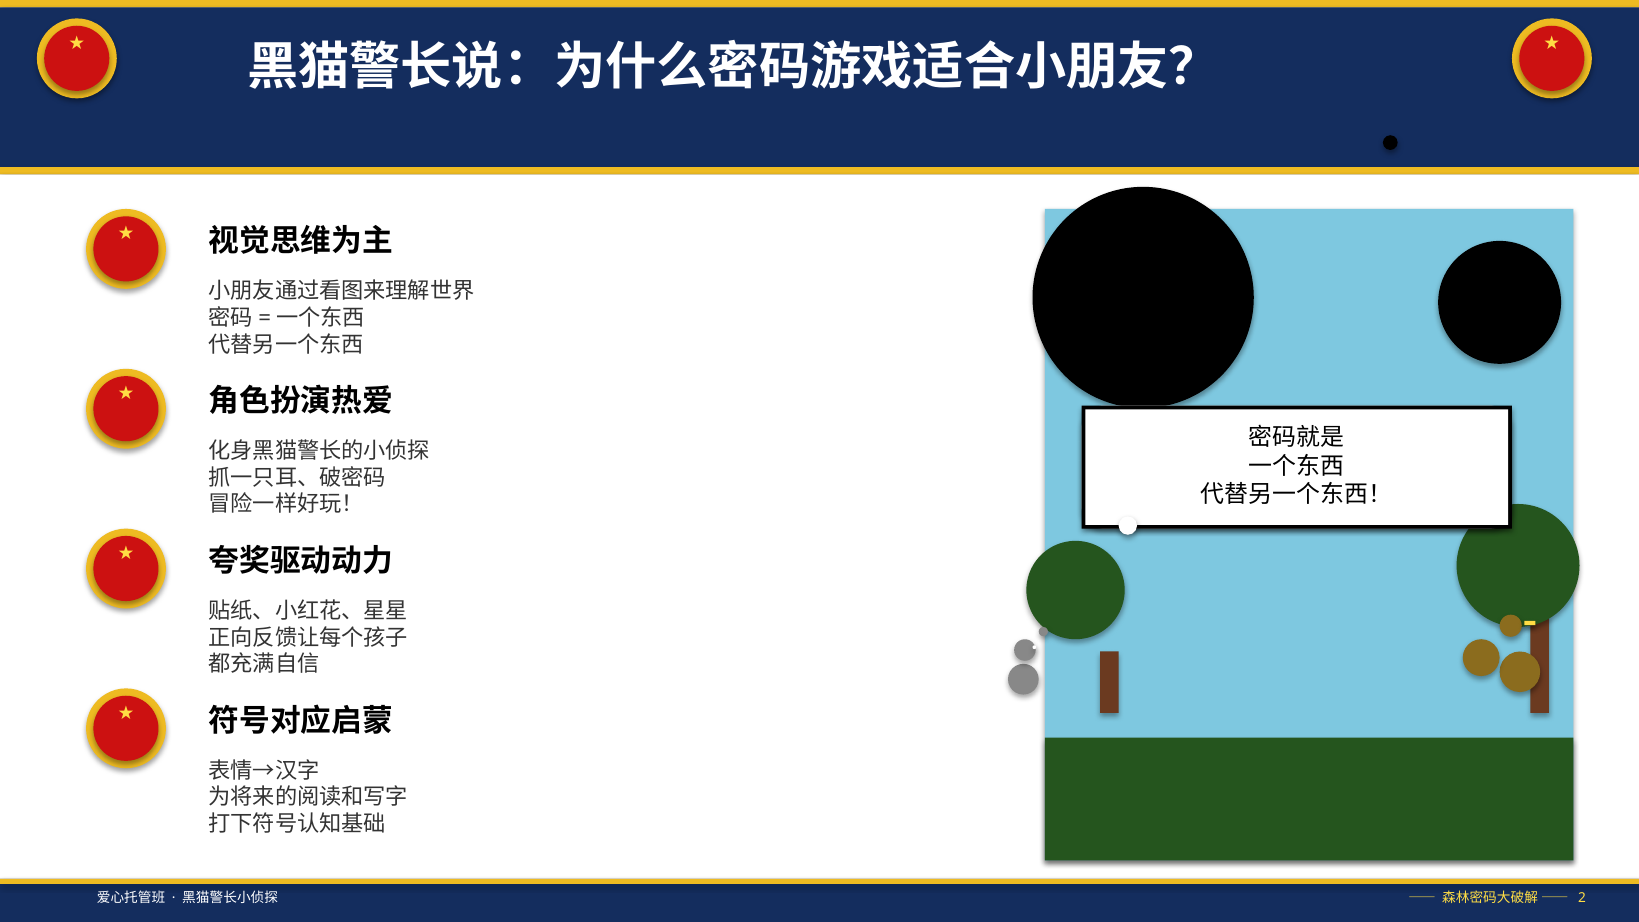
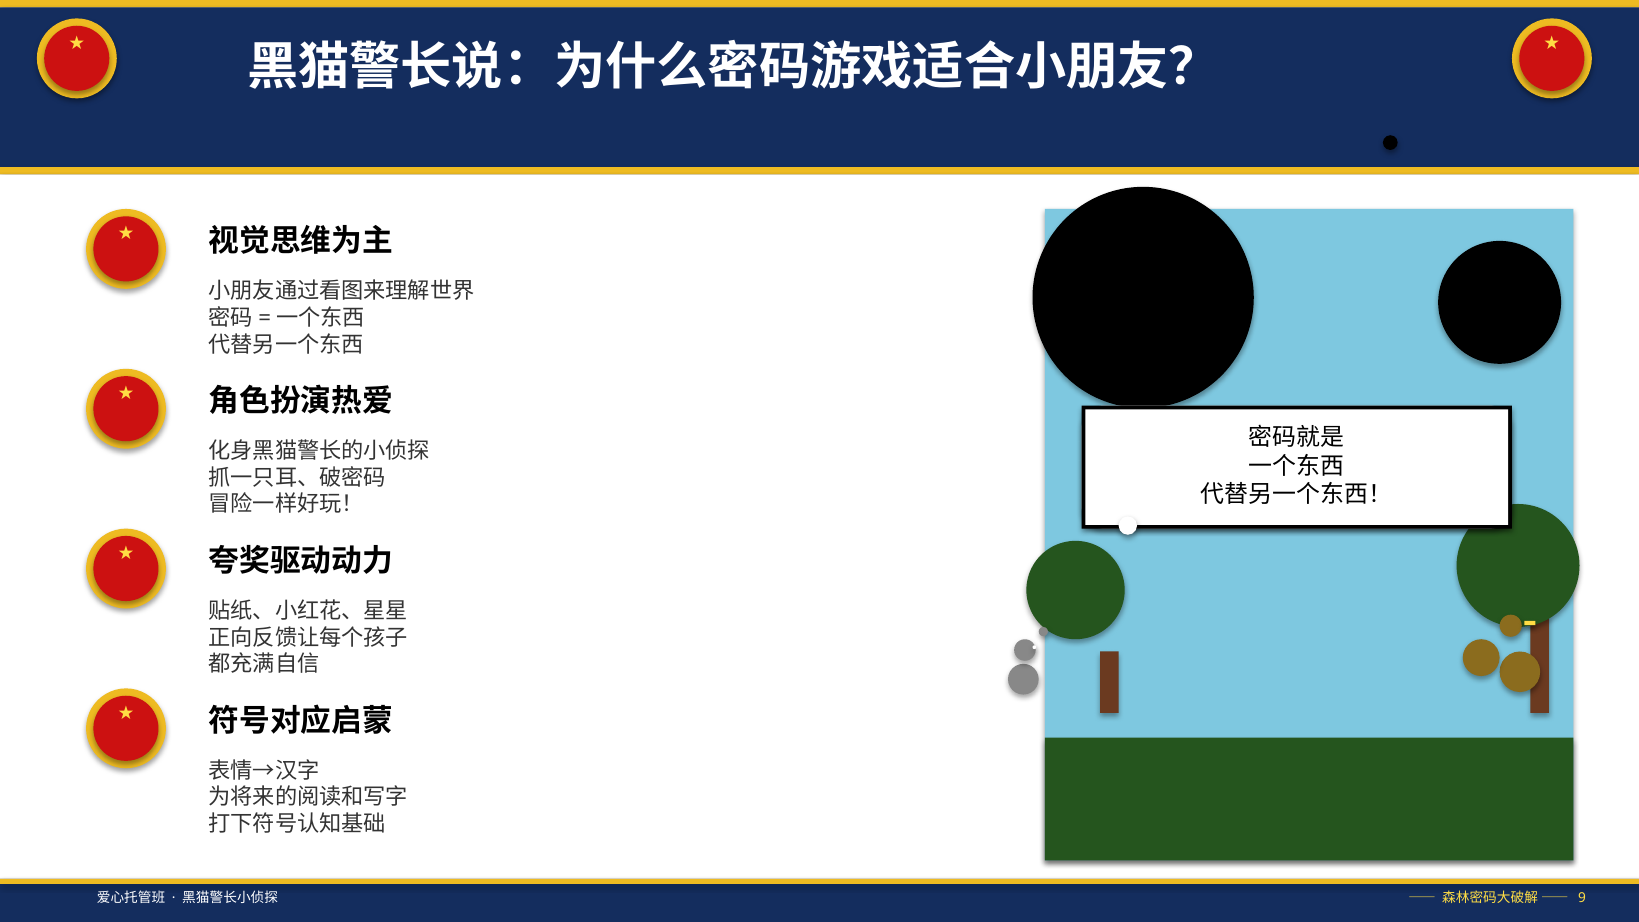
2: 2 -> 9
